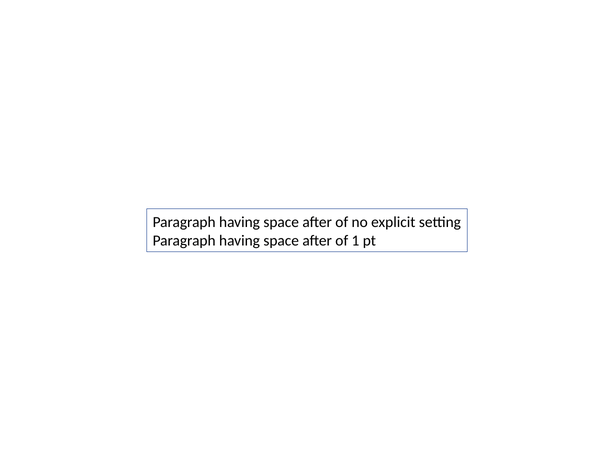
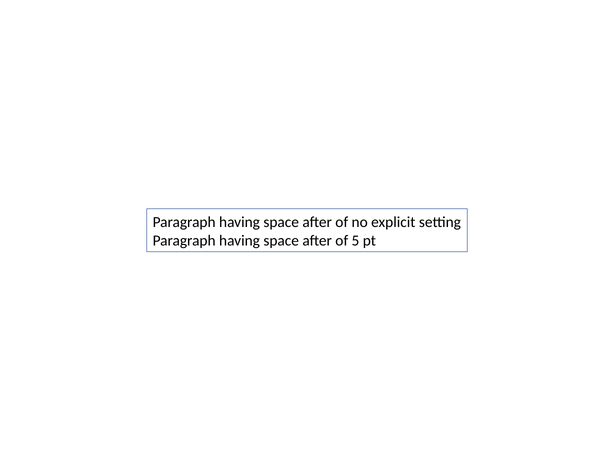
1: 1 -> 5
